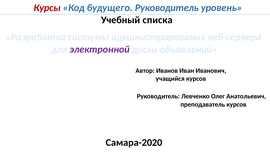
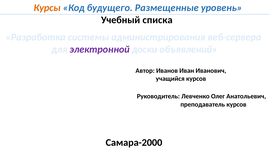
Курсы colour: red -> orange
будущего Руководитель: Руководитель -> Размещенные
Самара-2020: Самара-2020 -> Самара-2000
